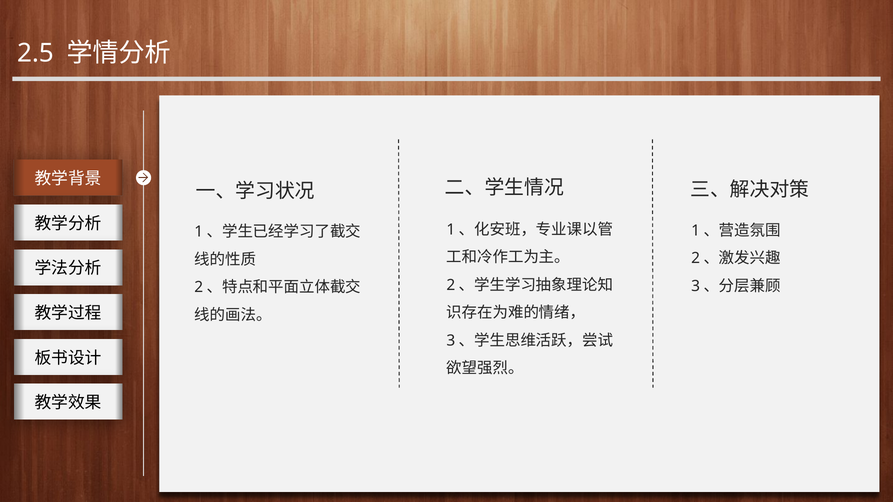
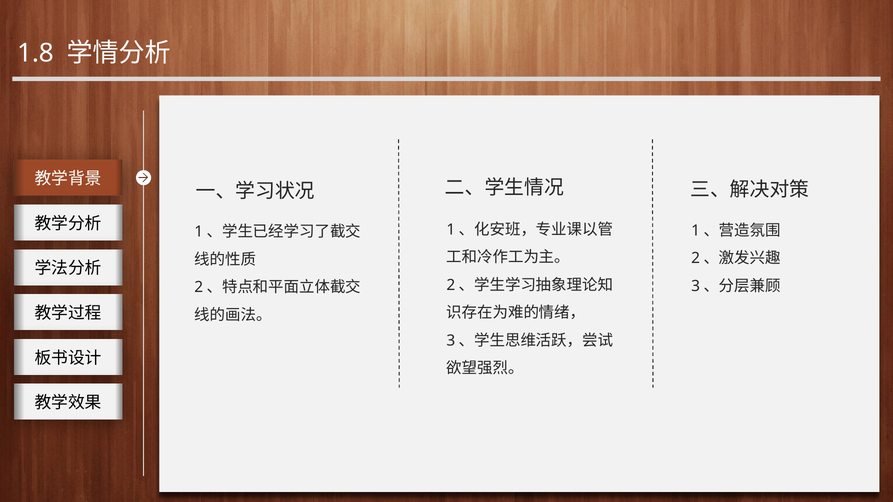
2.5: 2.5 -> 1.8
